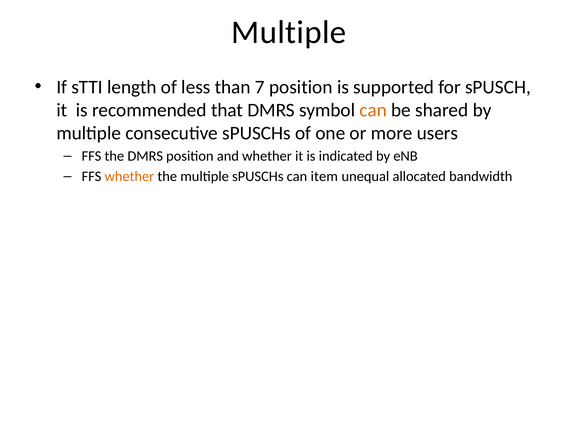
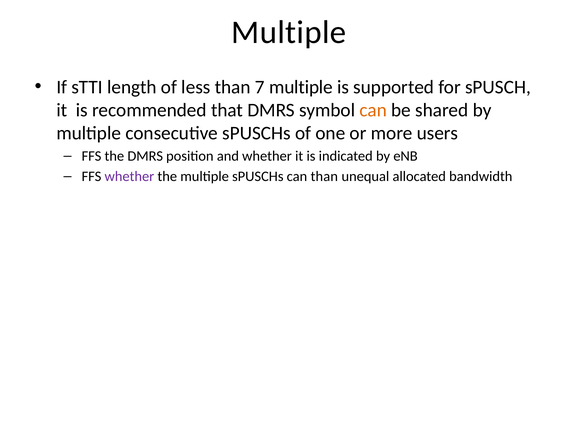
7 position: position -> multiple
whether at (129, 176) colour: orange -> purple
can item: item -> than
